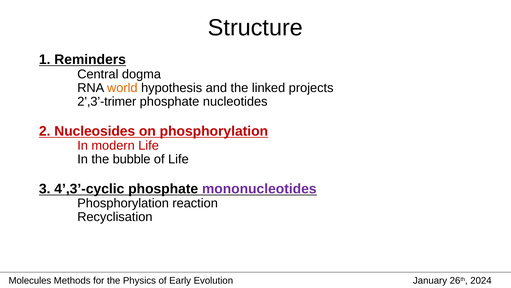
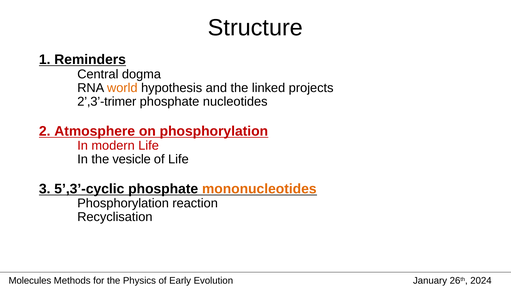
Nucleosides: Nucleosides -> Atmosphere
bubble: bubble -> vesicle
4’,3’-cyclic: 4’,3’-cyclic -> 5’,3’-cyclic
mononucleotides colour: purple -> orange
